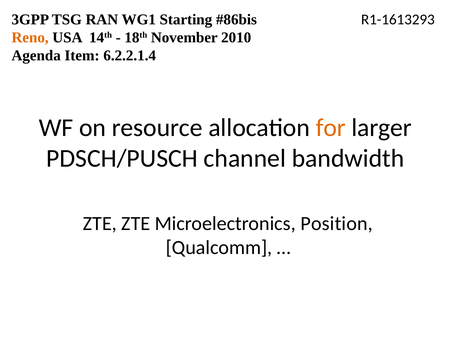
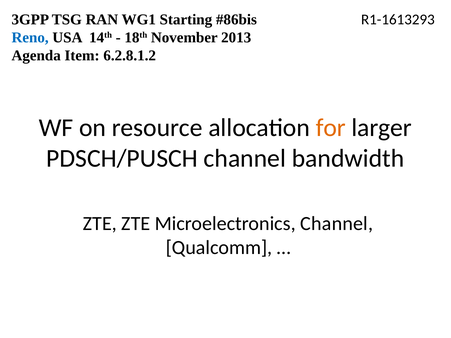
Reno colour: orange -> blue
2010: 2010 -> 2013
6.2.2.1.4: 6.2.2.1.4 -> 6.2.8.1.2
Microelectronics Position: Position -> Channel
